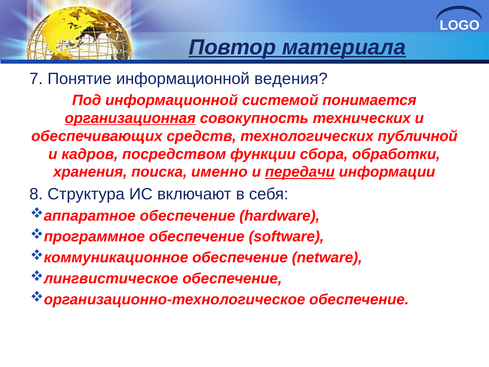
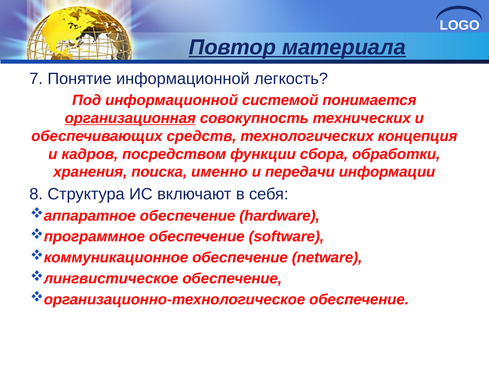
ведения: ведения -> легкость
публичной: публичной -> концепция
передачи underline: present -> none
